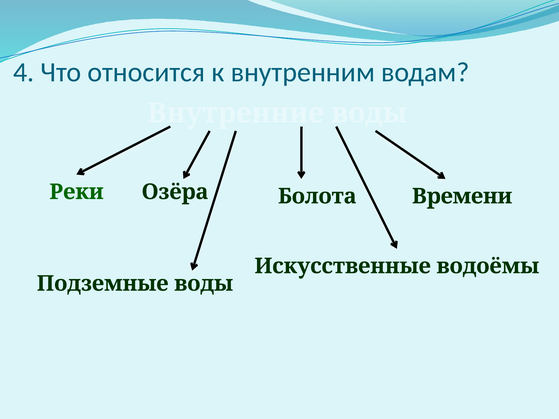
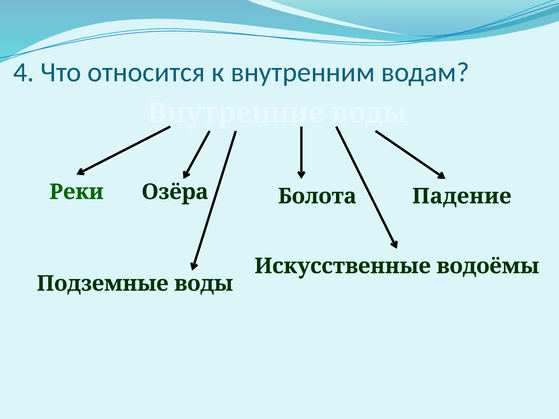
Времени: Времени -> Падение
